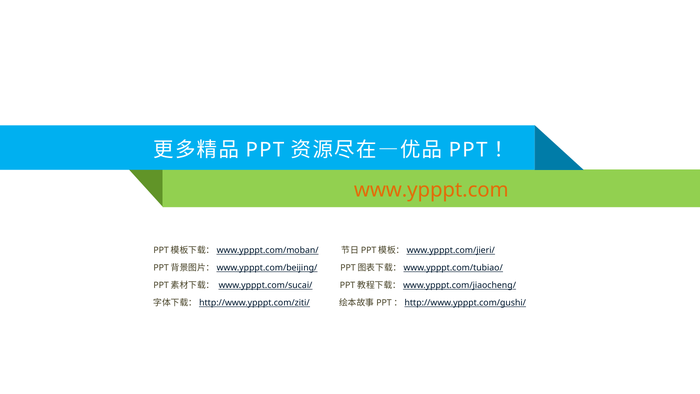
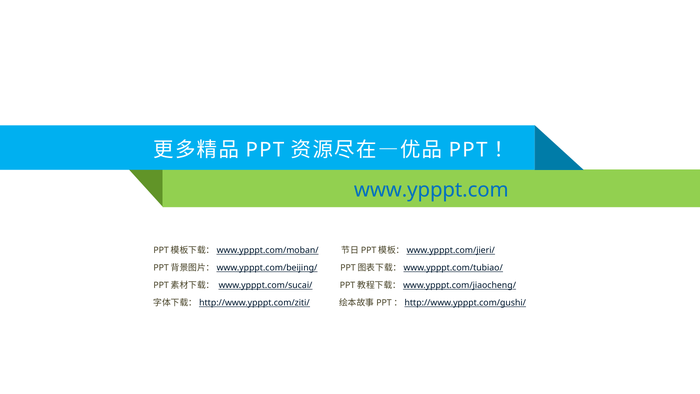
www.ypppt.com colour: orange -> blue
